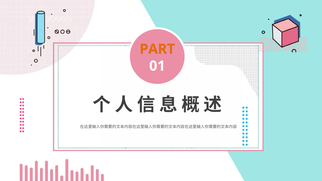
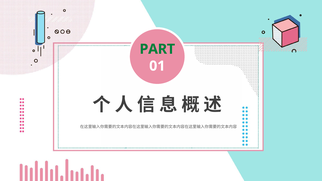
PART colour: orange -> green
